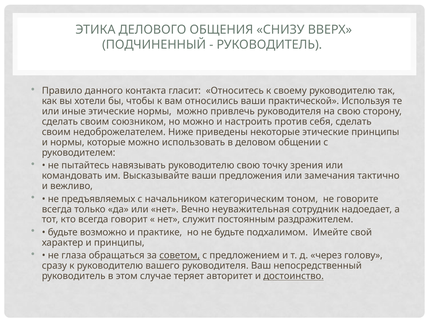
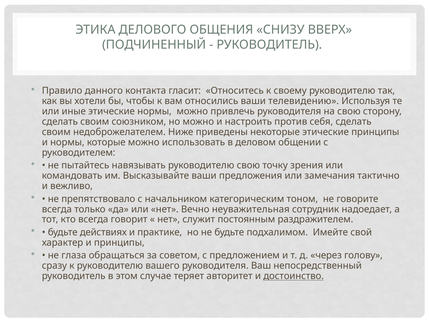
практической: практической -> телевидению
предъявляемых: предъявляемых -> препятствовало
возможно: возможно -> действиях
советом underline: present -> none
